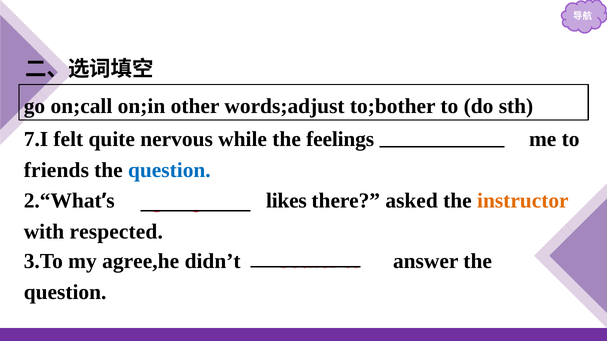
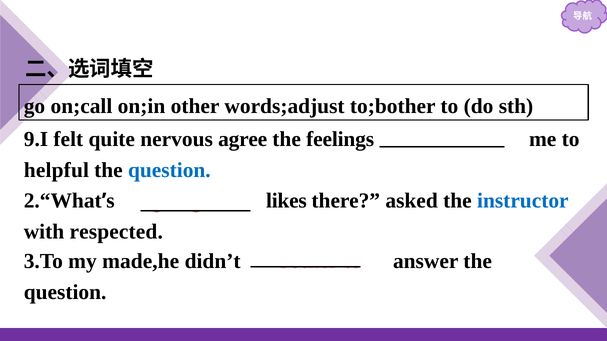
7.I: 7.I -> 9.I
while: while -> agree
friends: friends -> helpful
instructor colour: orange -> blue
agree,he: agree,he -> made,he
